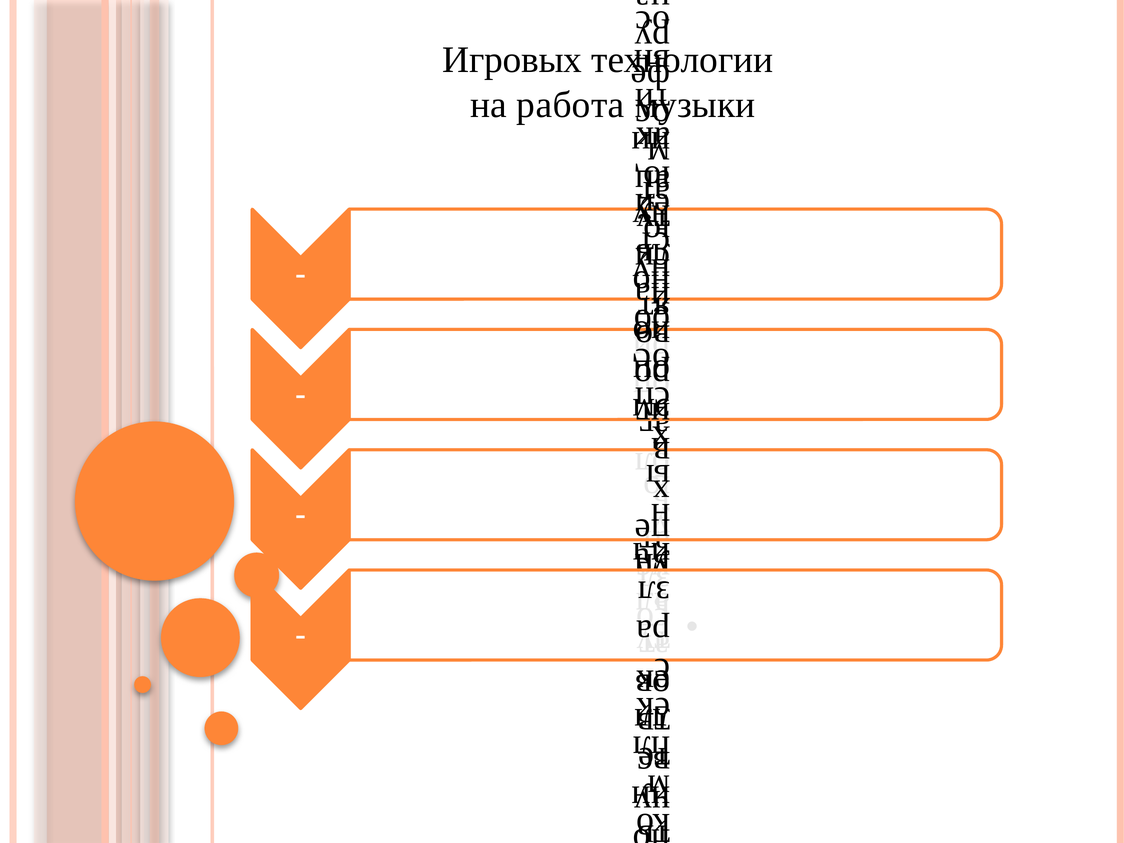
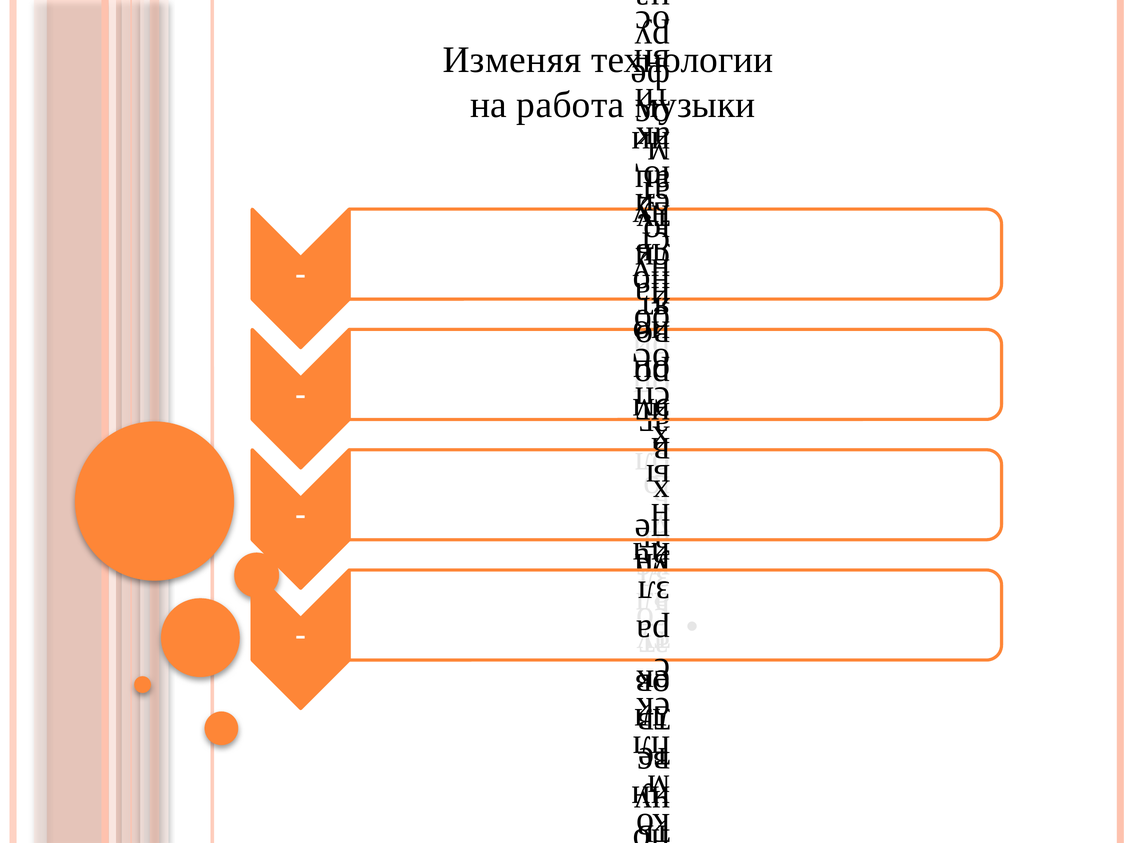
Игровых: Игровых -> Изменяя
